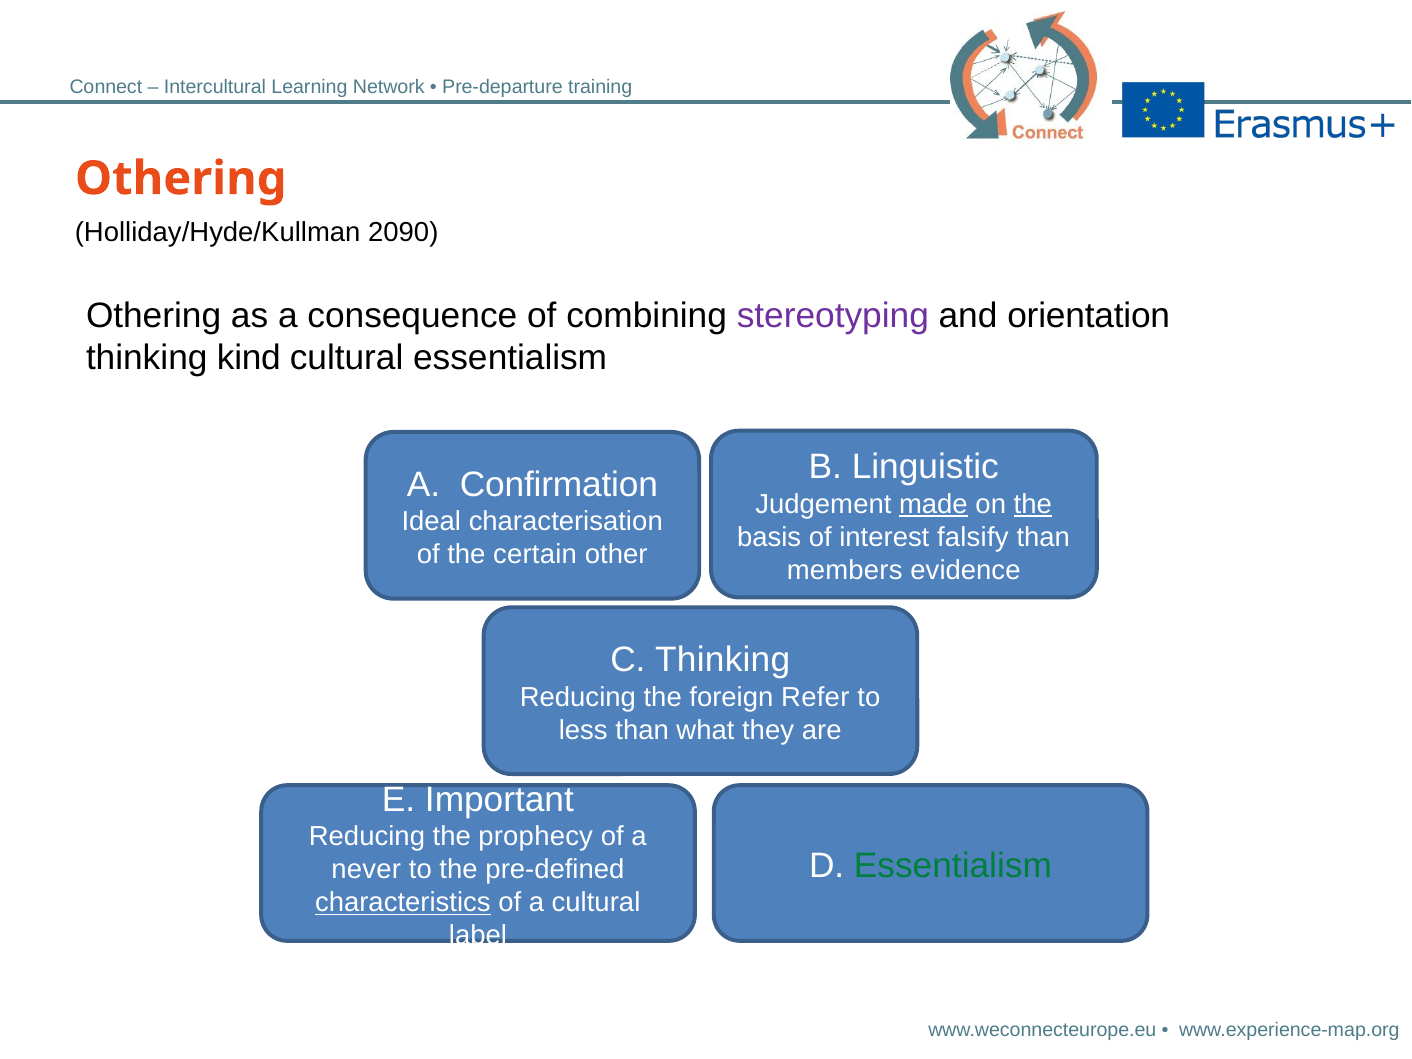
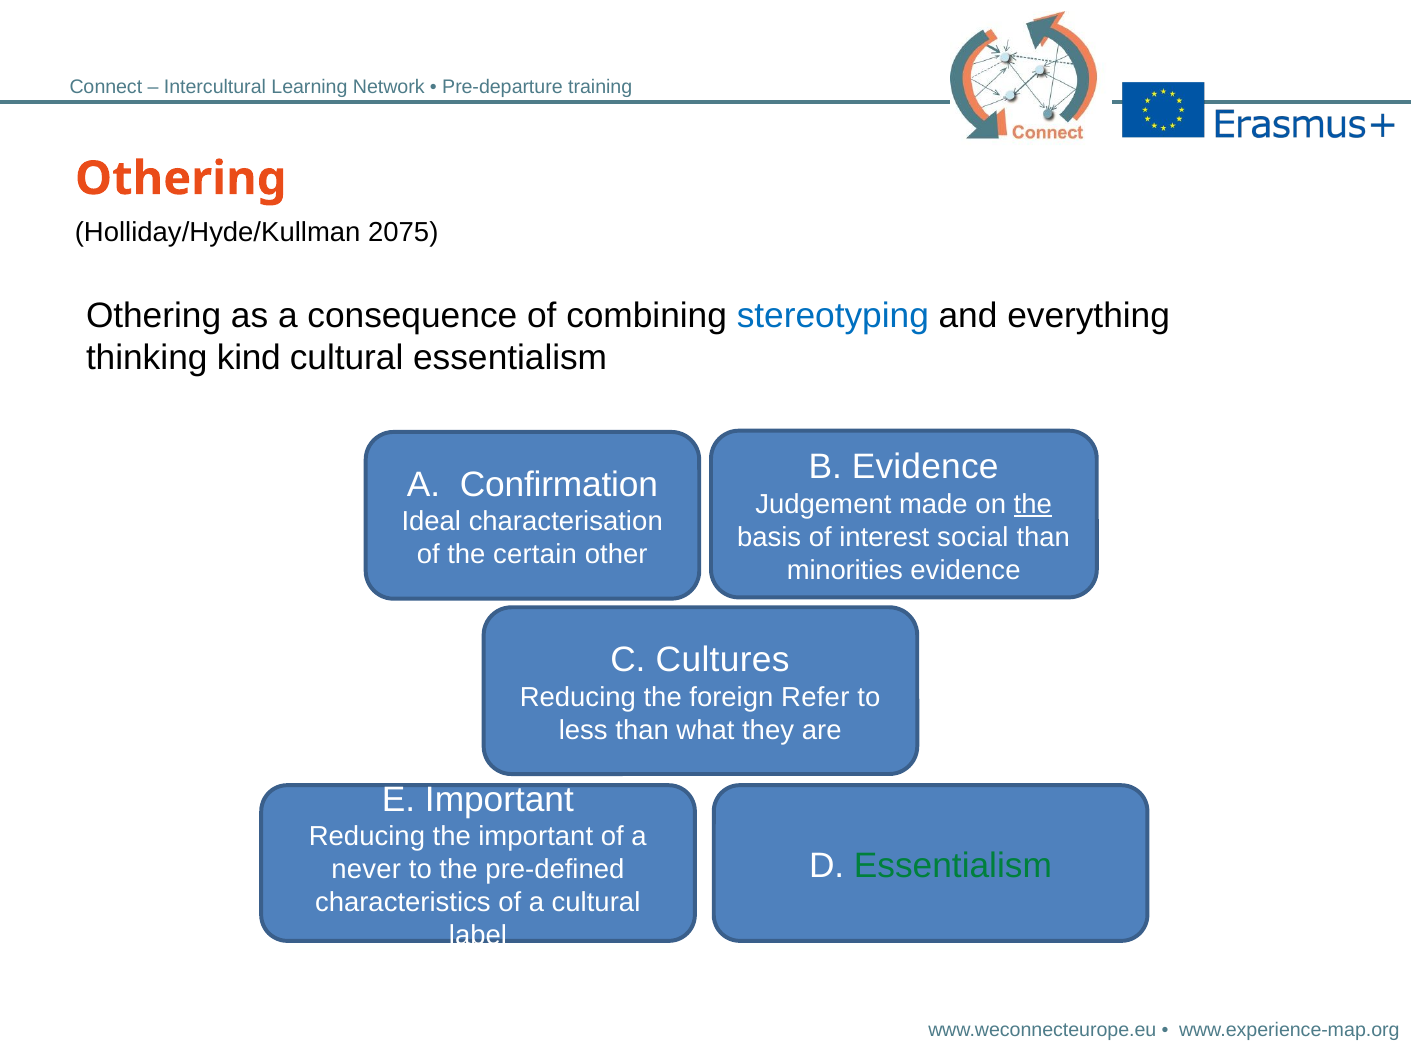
2090: 2090 -> 2075
stereotyping colour: purple -> blue
orientation: orientation -> everything
B Linguistic: Linguistic -> Evidence
made underline: present -> none
falsify: falsify -> social
members: members -> minorities
C Thinking: Thinking -> Cultures
the prophecy: prophecy -> important
characteristics underline: present -> none
